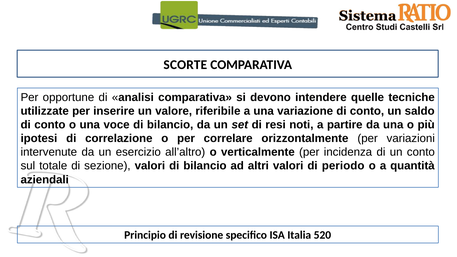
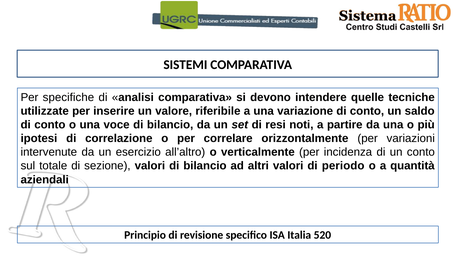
SCORTE: SCORTE -> SISTEMI
opportune: opportune -> specifiche
